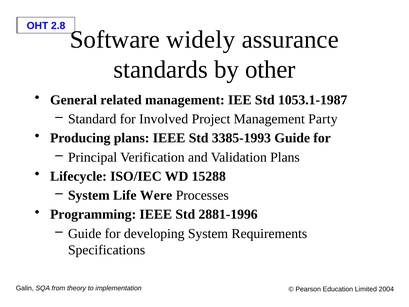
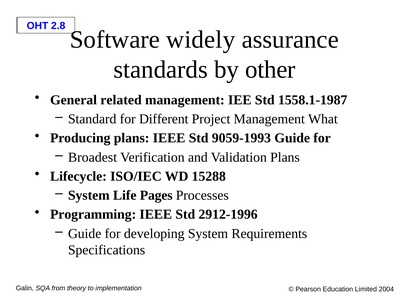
1053.1-1987: 1053.1-1987 -> 1558.1-1987
Involved: Involved -> Different
Party: Party -> What
3385-1993: 3385-1993 -> 9059-1993
Principal: Principal -> Broadest
Were: Were -> Pages
2881-1996: 2881-1996 -> 2912-1996
